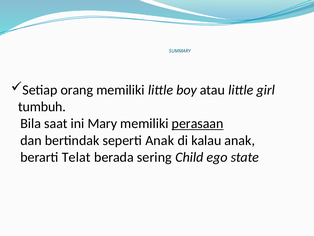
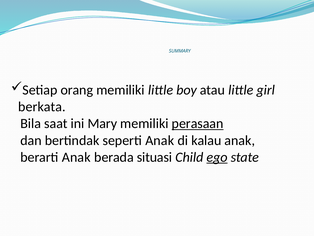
tumbuh: tumbuh -> berkata
berarti Telat: Telat -> Anak
sering: sering -> situasi
ego underline: none -> present
